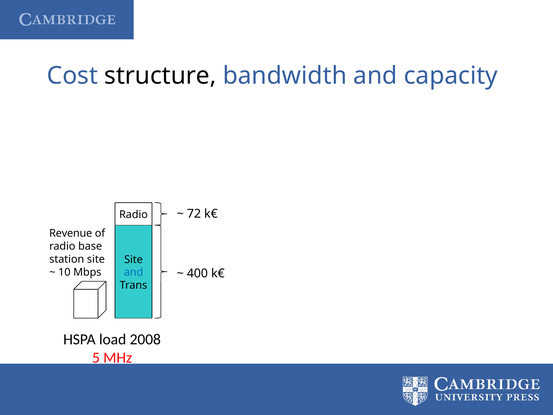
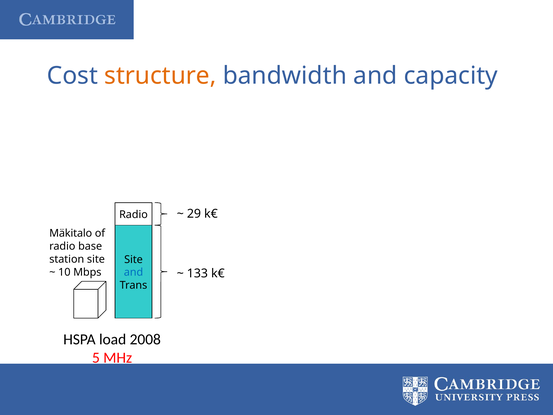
structure colour: black -> orange
72: 72 -> 29
Revenue: Revenue -> Mäkitalo
400: 400 -> 133
